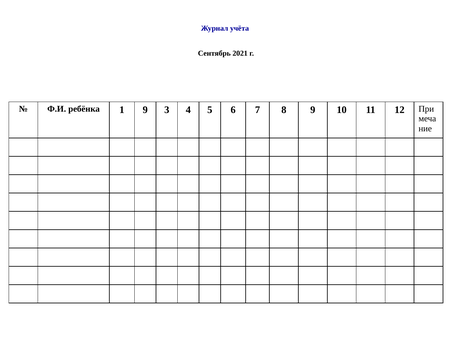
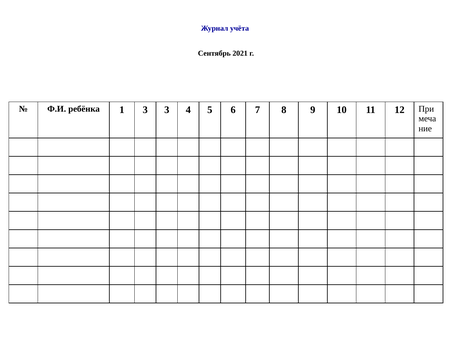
1 9: 9 -> 3
